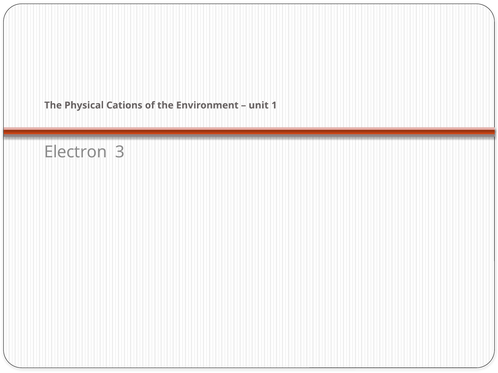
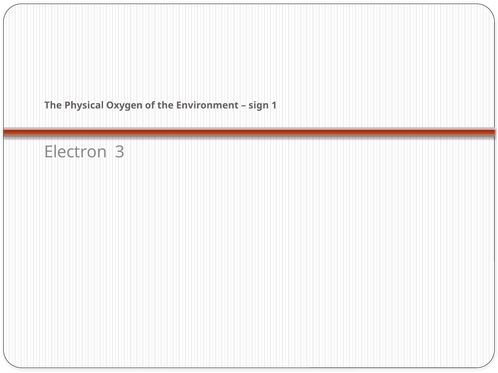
Cations: Cations -> Oxygen
unit: unit -> sign
